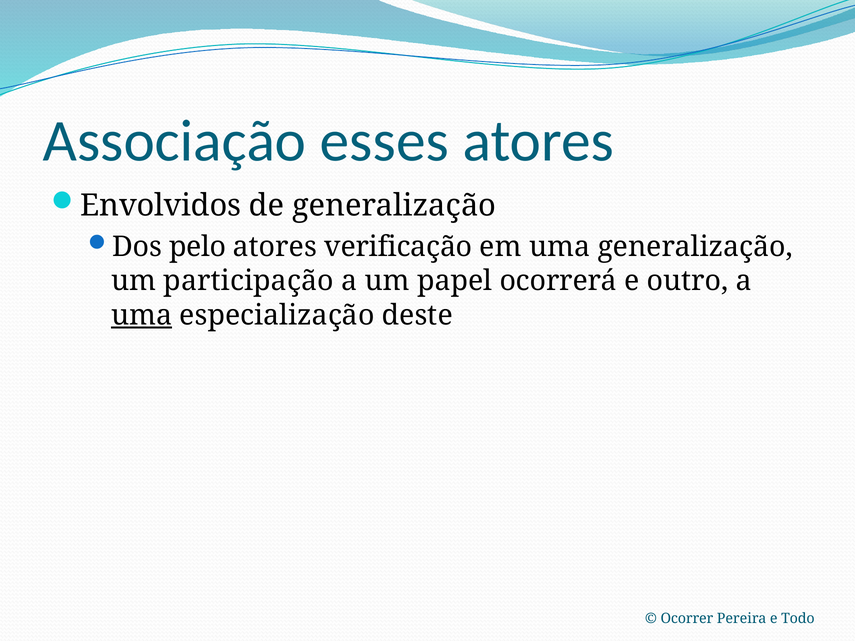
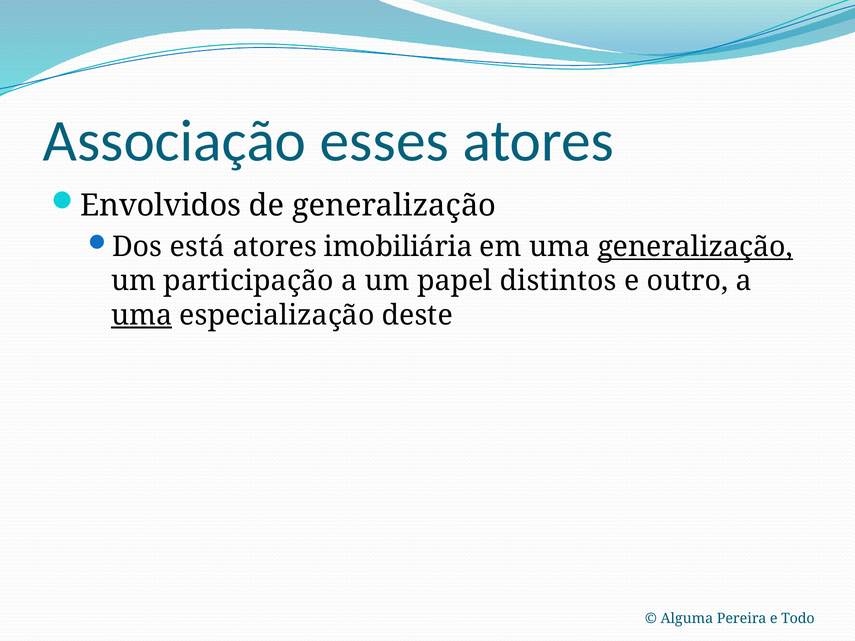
pelo: pelo -> está
verificação: verificação -> imobiliária
generalização at (695, 247) underline: none -> present
ocorrerá: ocorrerá -> distintos
Ocorrer: Ocorrer -> Alguma
